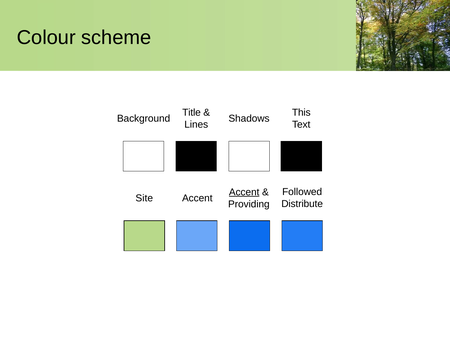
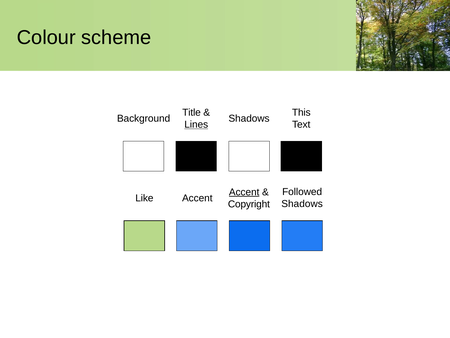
Lines underline: none -> present
Site: Site -> Like
Distribute at (302, 204): Distribute -> Shadows
Providing: Providing -> Copyright
